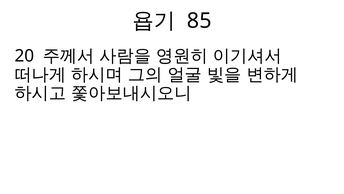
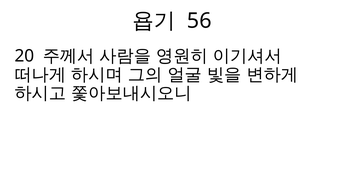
85: 85 -> 56
